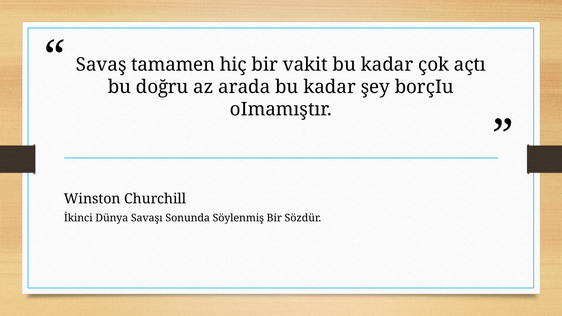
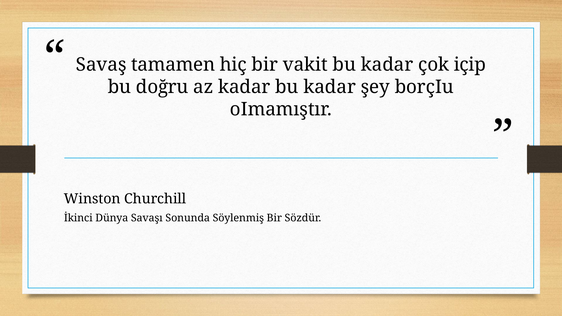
açtı: açtı -> içip
az arada: arada -> kadar
